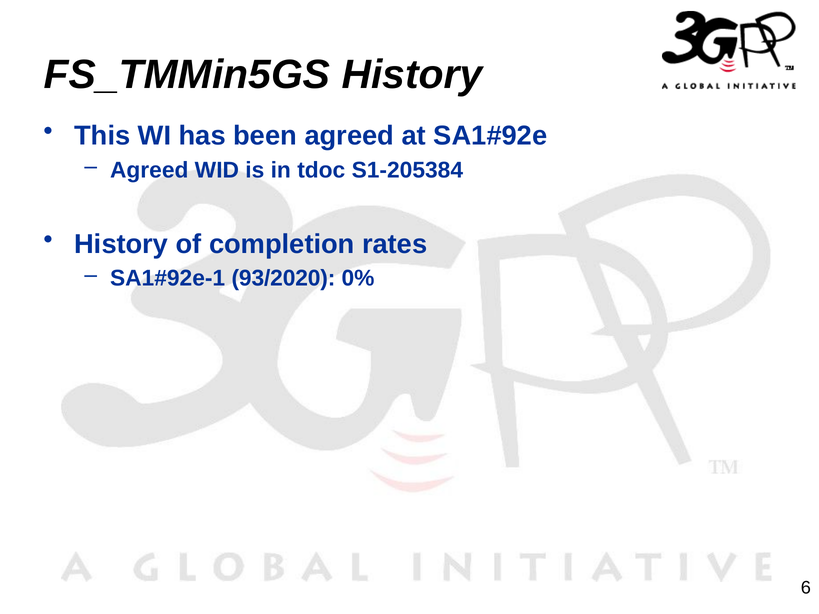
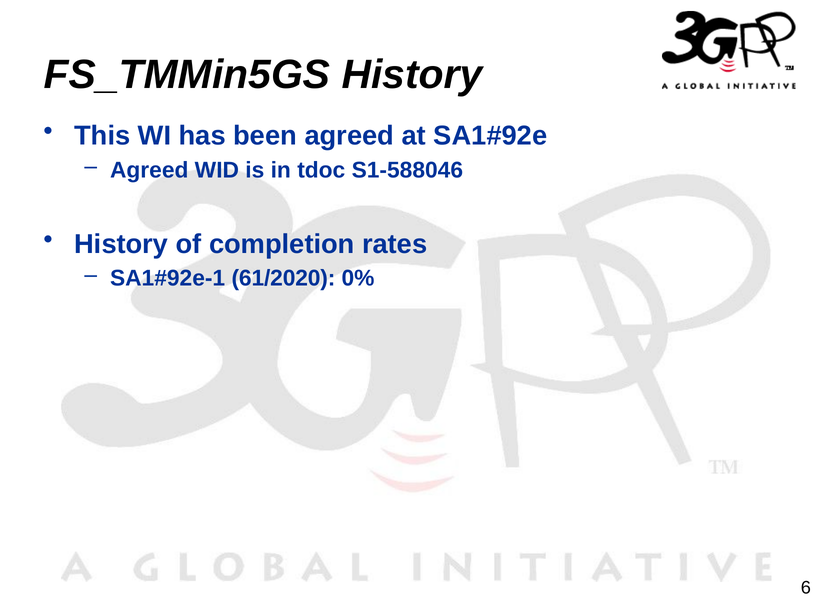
S1-205384: S1-205384 -> S1-588046
93/2020: 93/2020 -> 61/2020
